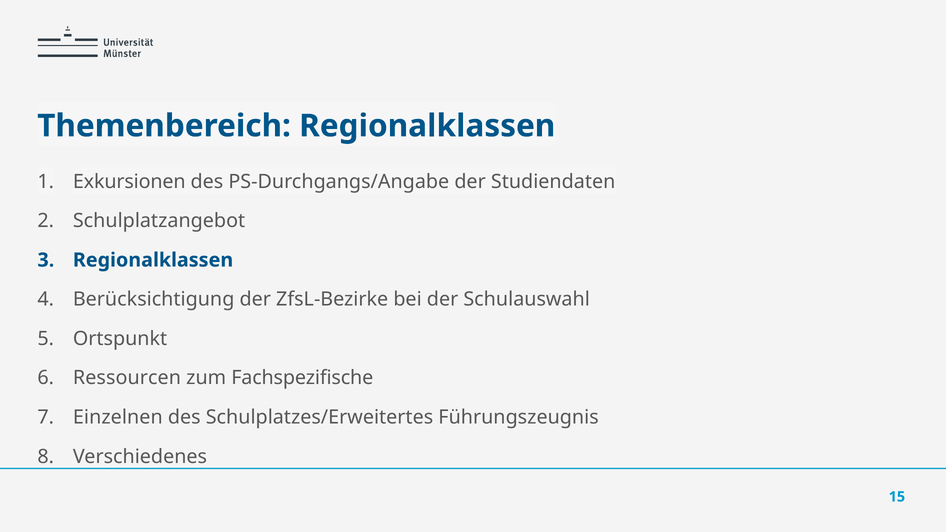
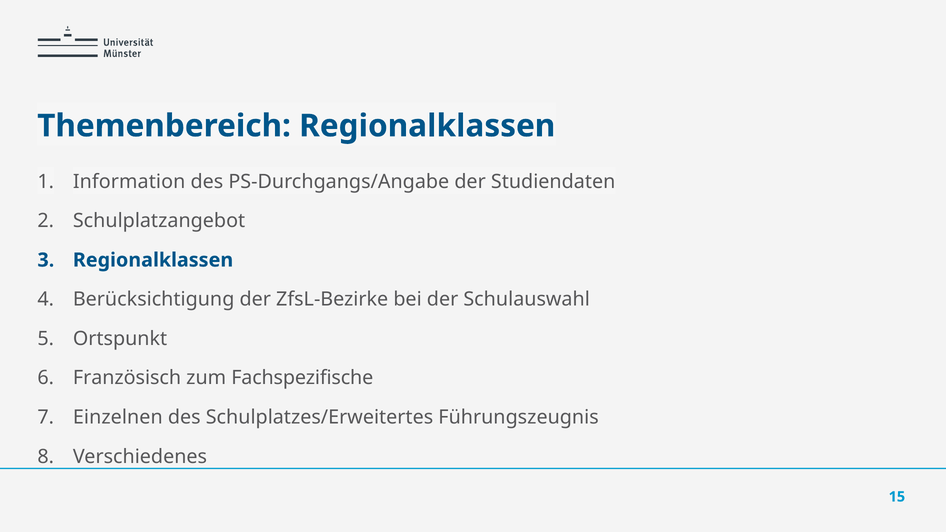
Exkursionen: Exkursionen -> Information
Ressourcen: Ressourcen -> Französisch
